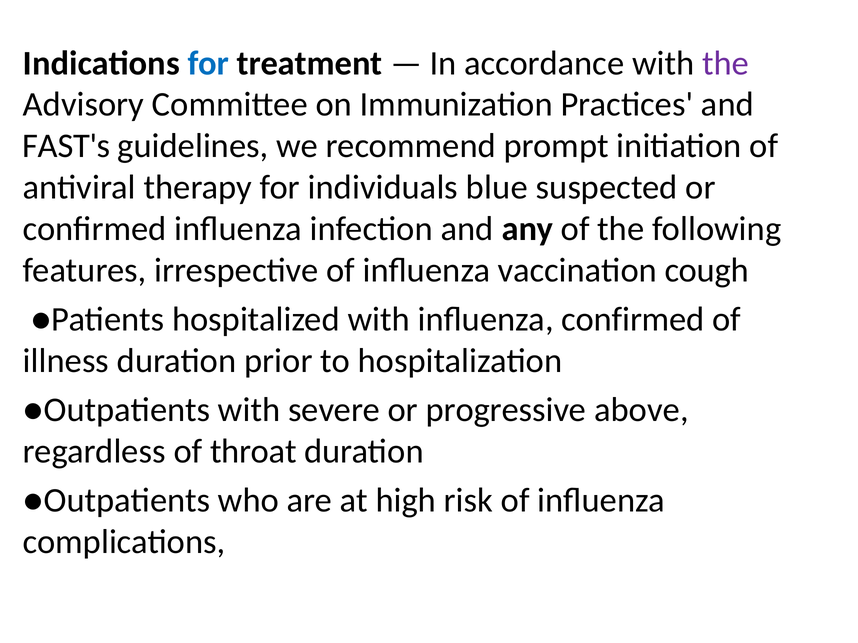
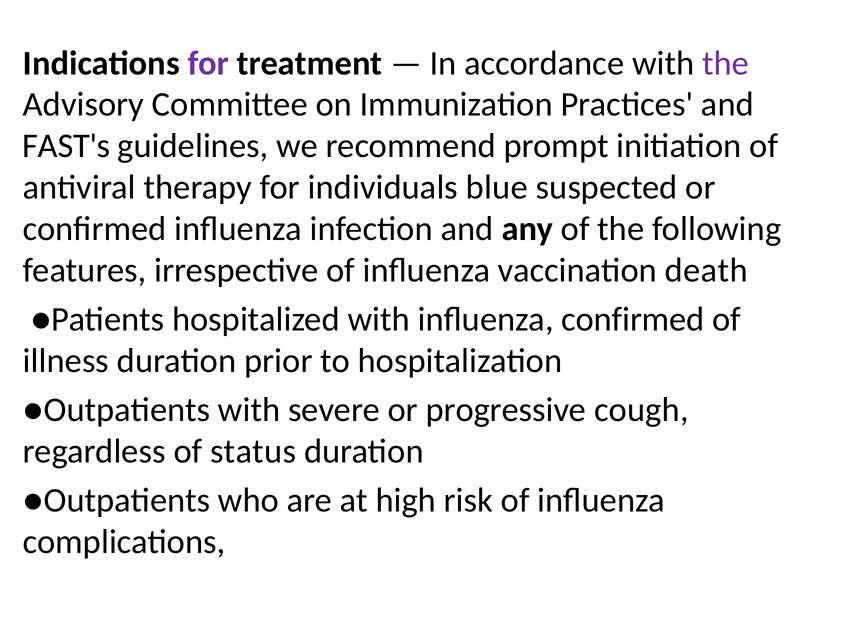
for at (208, 63) colour: blue -> purple
cough: cough -> death
above: above -> cough
throat: throat -> status
